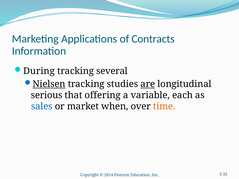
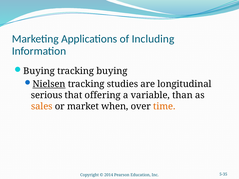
Contracts: Contracts -> Including
During at (39, 71): During -> Buying
tracking several: several -> buying
are underline: present -> none
each: each -> than
sales colour: blue -> orange
